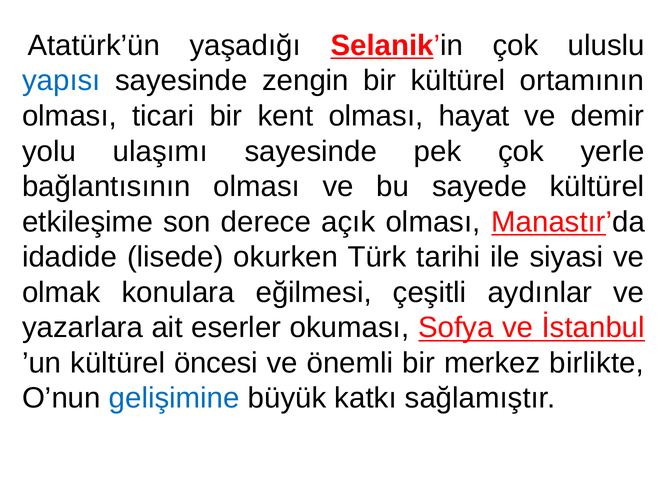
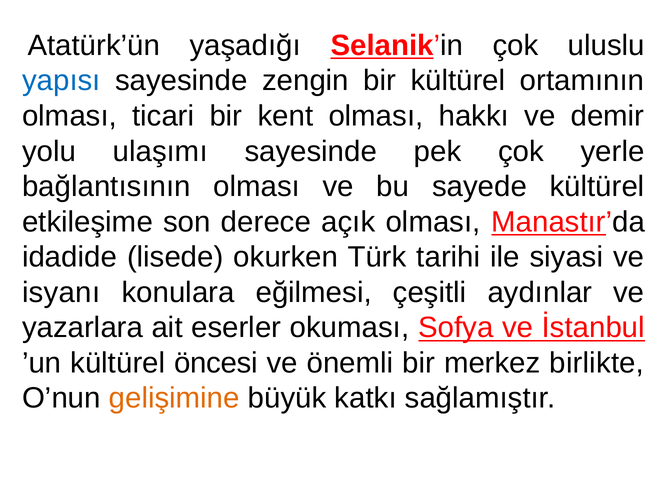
hayat: hayat -> hakkı
olmak: olmak -> isyanı
gelişimine colour: blue -> orange
